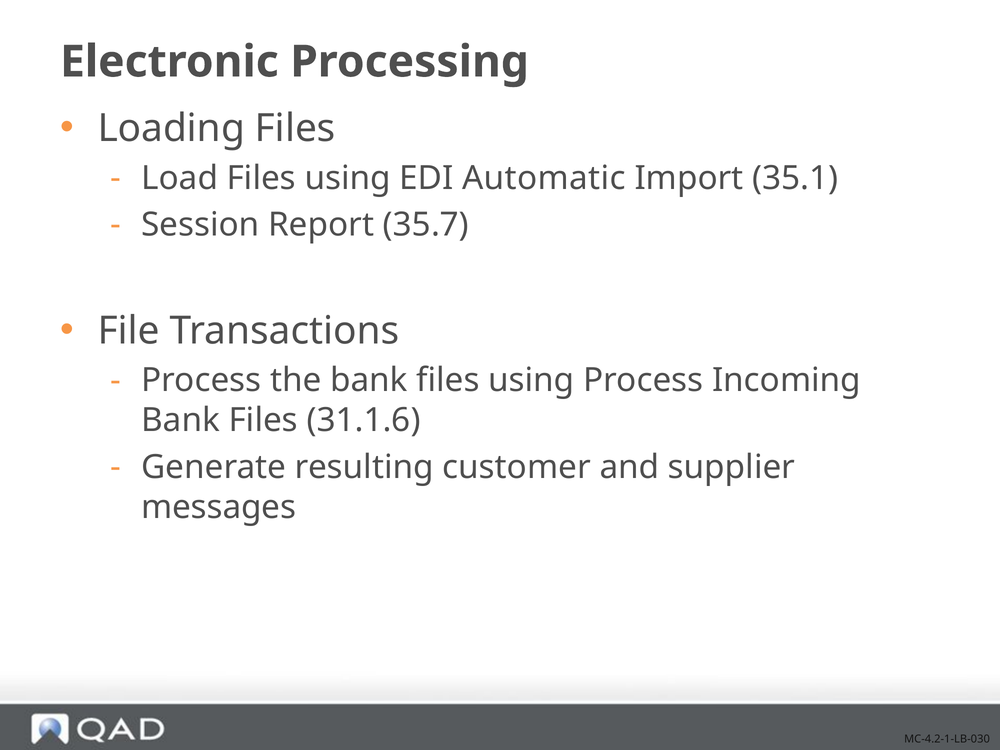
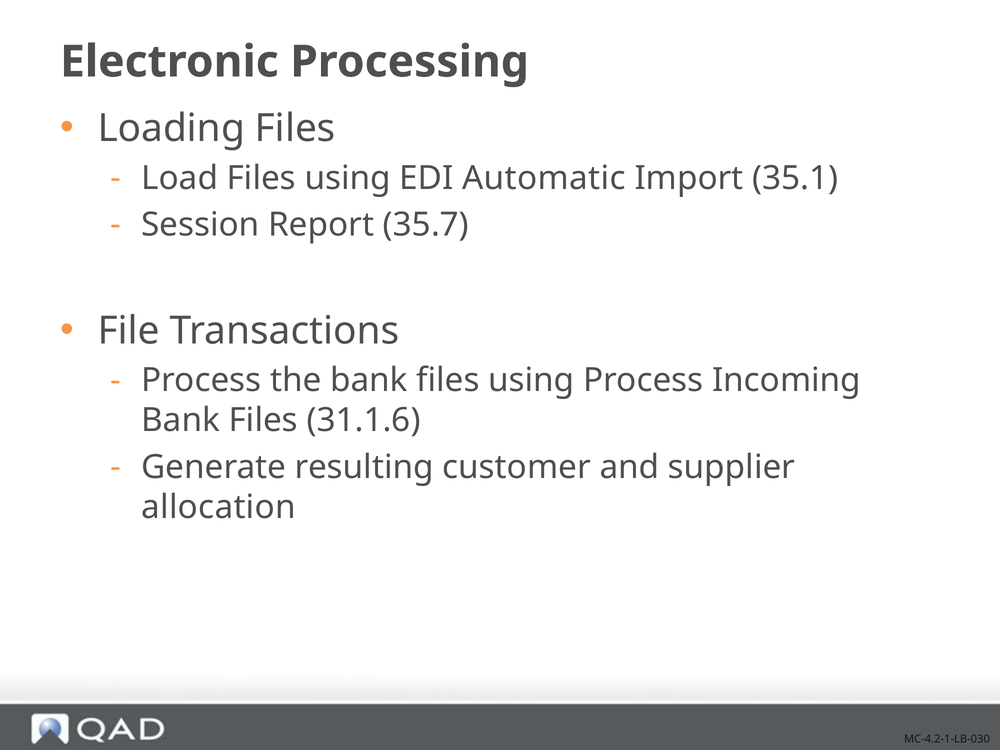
messages: messages -> allocation
